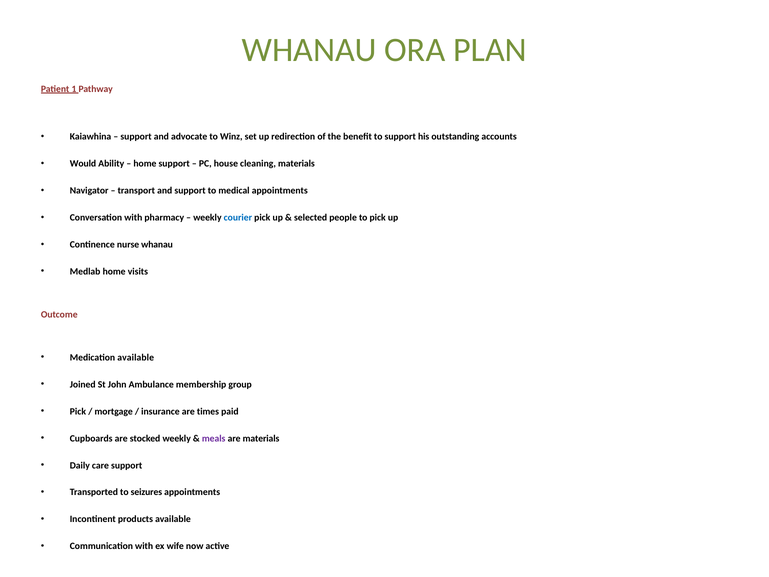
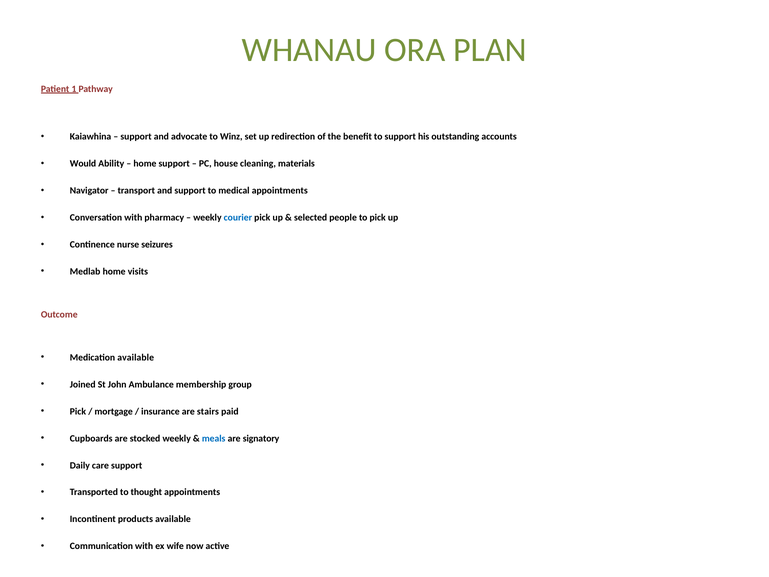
nurse whanau: whanau -> seizures
times: times -> stairs
meals colour: purple -> blue
are materials: materials -> signatory
seizures: seizures -> thought
